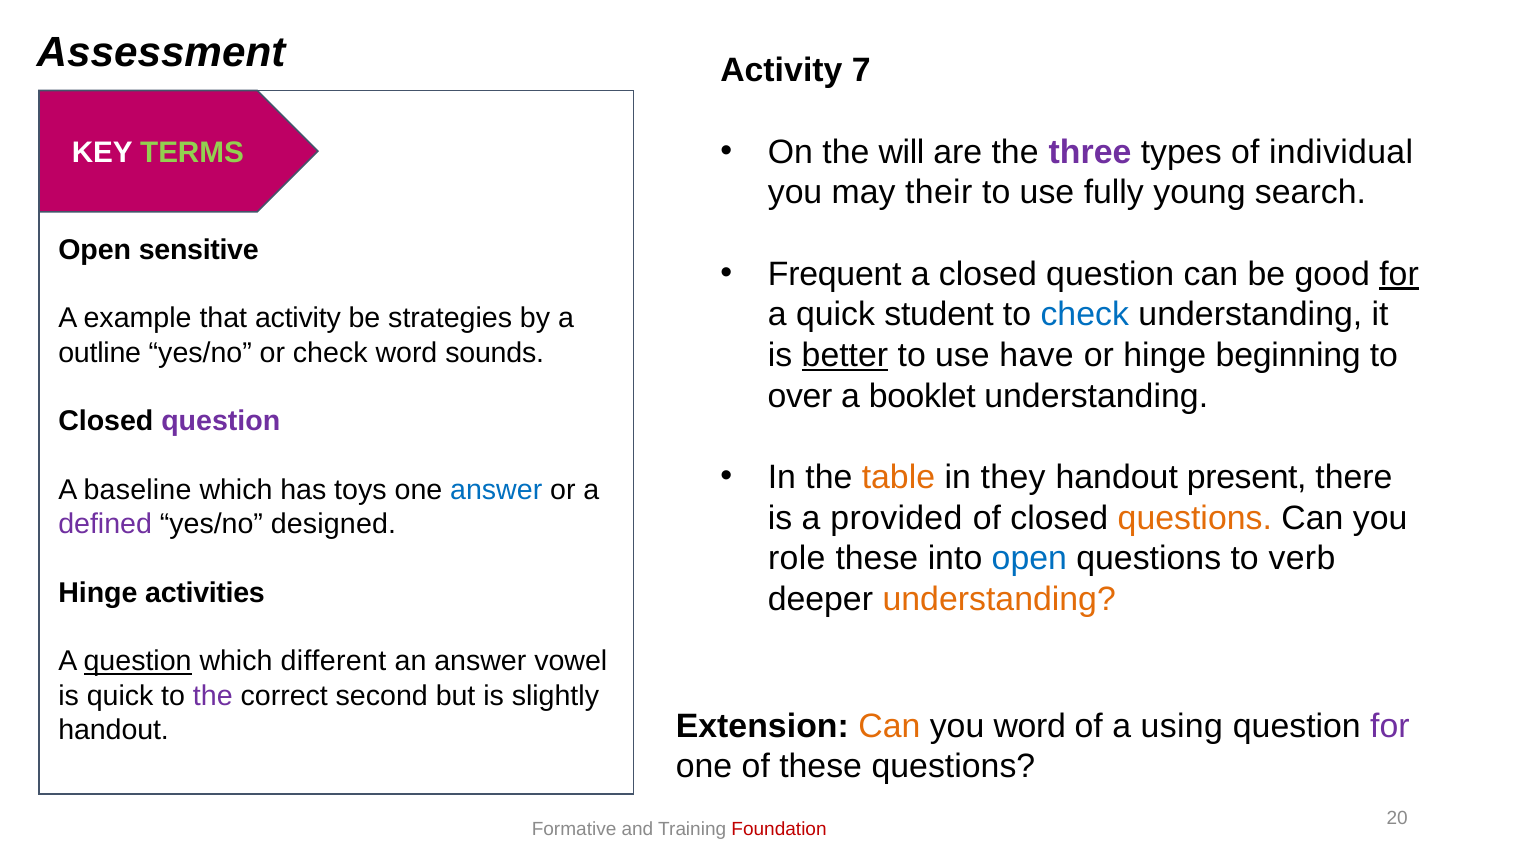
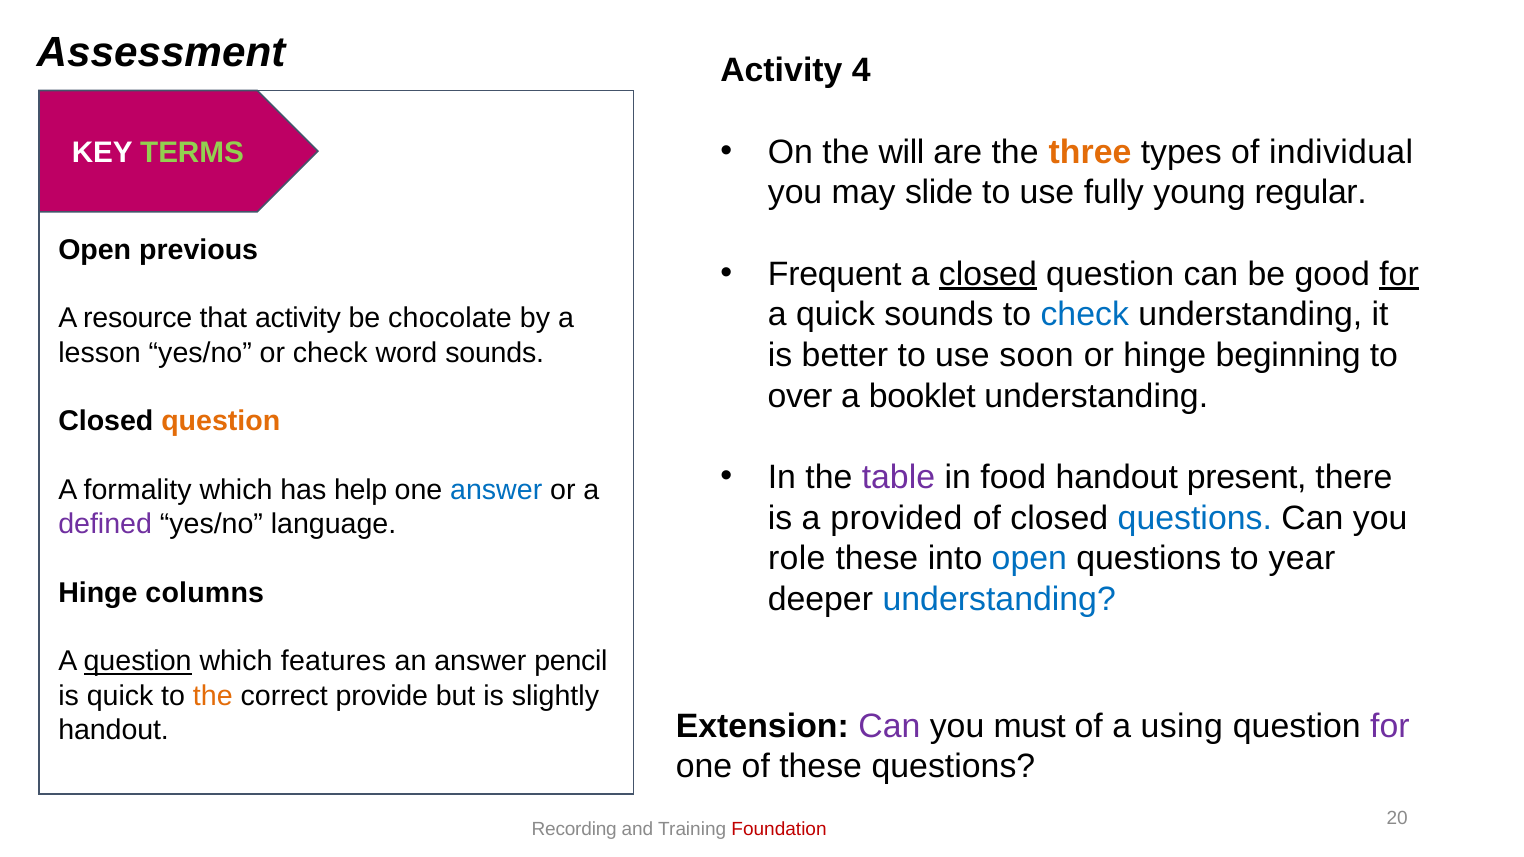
7: 7 -> 4
three colour: purple -> orange
their: their -> slide
search: search -> regular
sensitive: sensitive -> previous
closed at (988, 274) underline: none -> present
quick student: student -> sounds
example: example -> resource
strategies: strategies -> chocolate
outline: outline -> lesson
better underline: present -> none
have: have -> soon
question at (221, 422) colour: purple -> orange
table colour: orange -> purple
they: they -> food
baseline: baseline -> formality
toys: toys -> help
questions at (1195, 518) colour: orange -> blue
designed: designed -> language
verb: verb -> year
activities: activities -> columns
understanding at (999, 599) colour: orange -> blue
different: different -> features
vowel: vowel -> pencil
the at (213, 696) colour: purple -> orange
second: second -> provide
Can at (889, 726) colour: orange -> purple
you word: word -> must
Formative: Formative -> Recording
